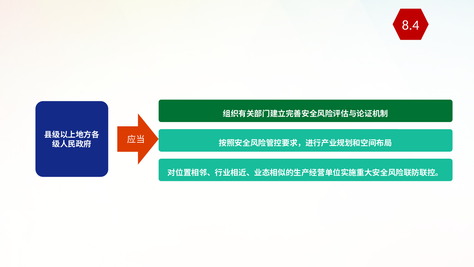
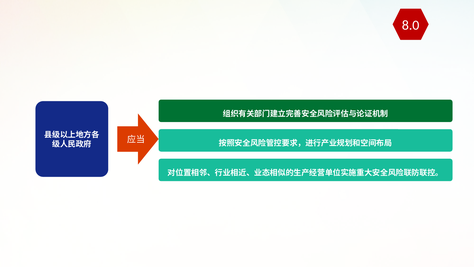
8.4: 8.4 -> 8.0
